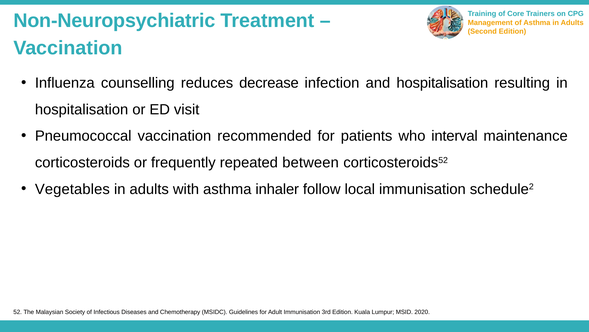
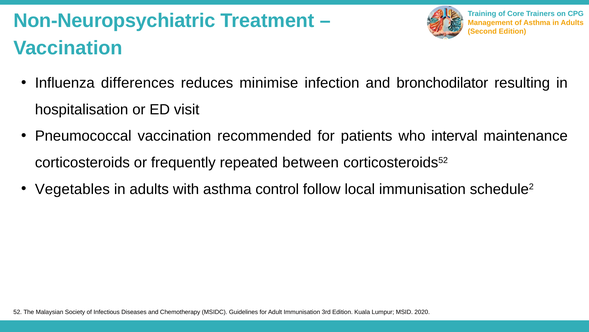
counselling: counselling -> differences
decrease: decrease -> minimise
and hospitalisation: hospitalisation -> bronchodilator
inhaler: inhaler -> control
